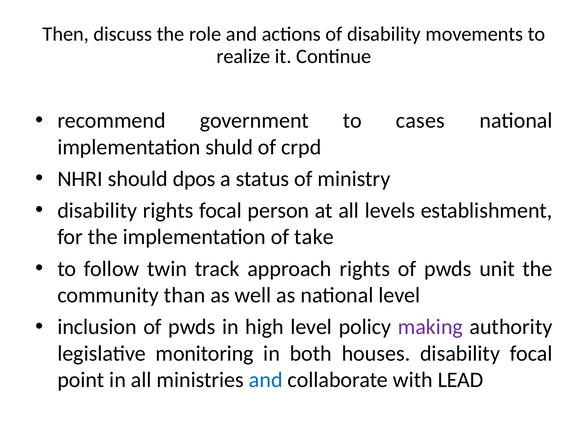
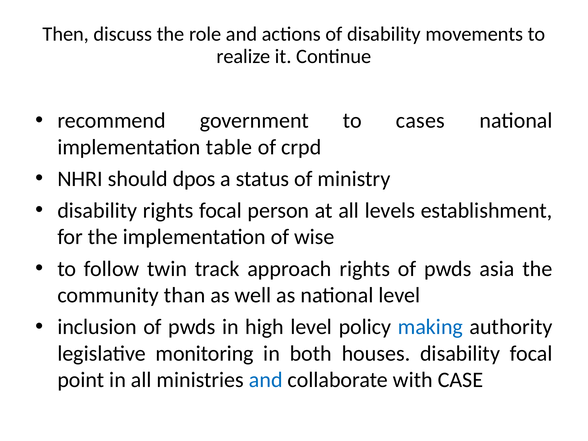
shuld: shuld -> table
take: take -> wise
unit: unit -> asia
making colour: purple -> blue
LEAD: LEAD -> CASE
